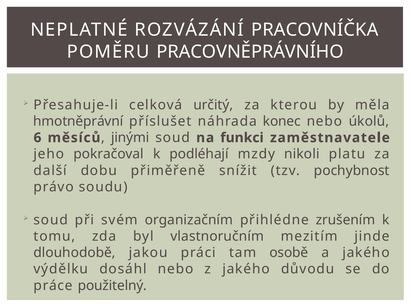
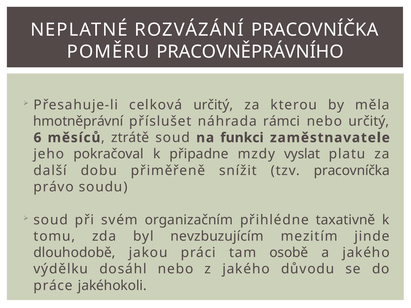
konec: konec -> rámci
nebo úkolů: úkolů -> určitý
jinými: jinými -> ztrátě
podléhají: podléhají -> připadne
nikoli: nikoli -> vyslat
tzv pochybnost: pochybnost -> pracovníčka
zrušením: zrušením -> taxativně
vlastnoručním: vlastnoručním -> nevzbuzujícím
použitelný: použitelný -> jakéhokoli
